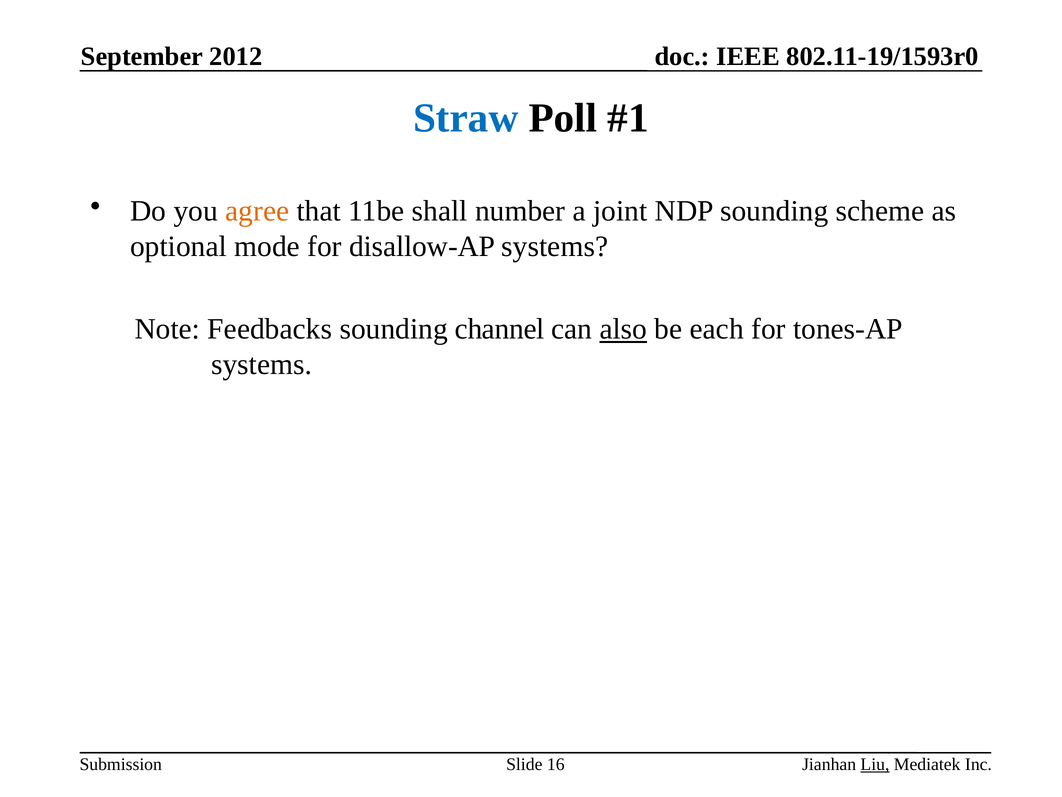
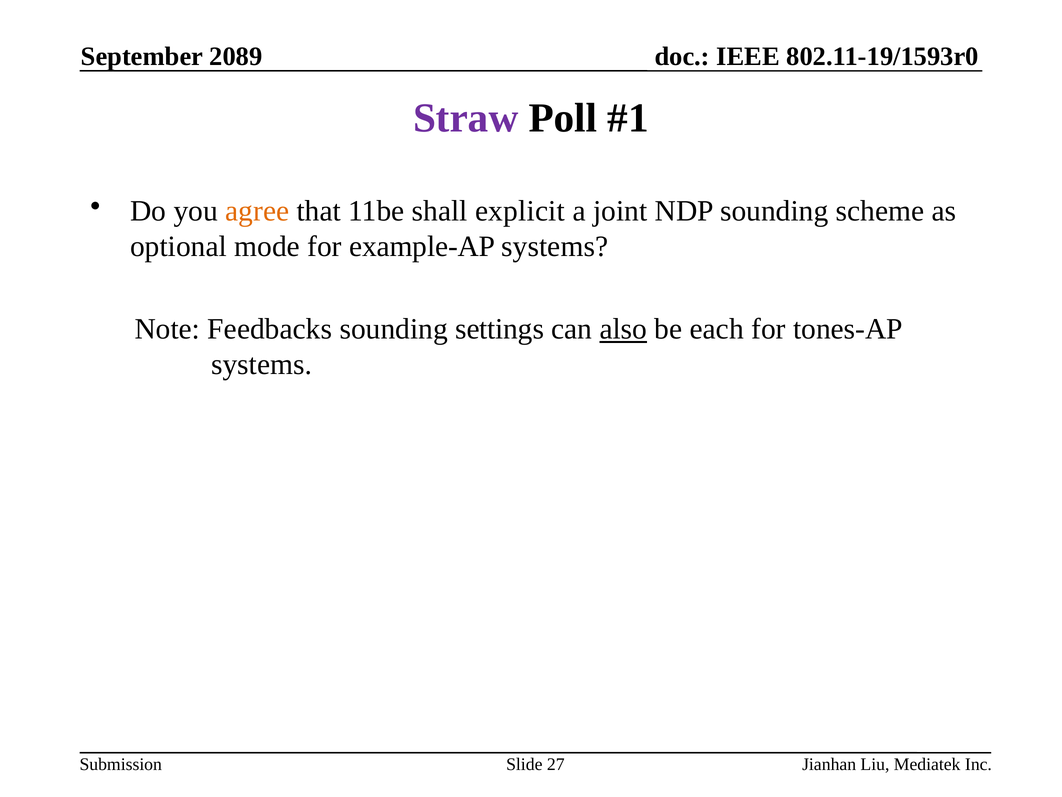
2012: 2012 -> 2089
Straw colour: blue -> purple
number: number -> explicit
disallow-AP: disallow-AP -> example-AP
channel: channel -> settings
16: 16 -> 27
Liu underline: present -> none
